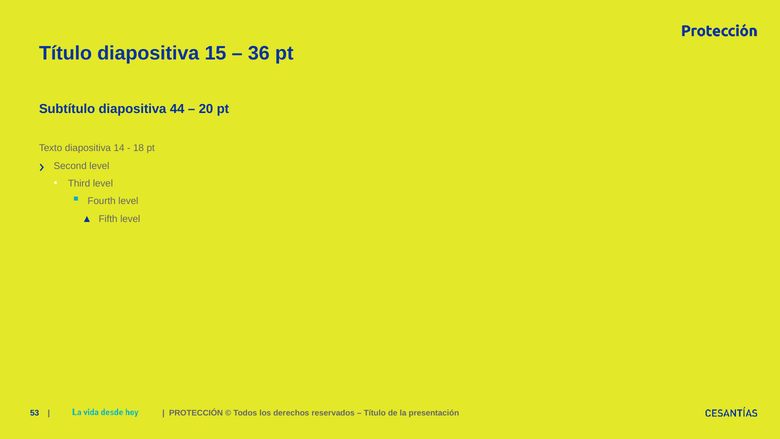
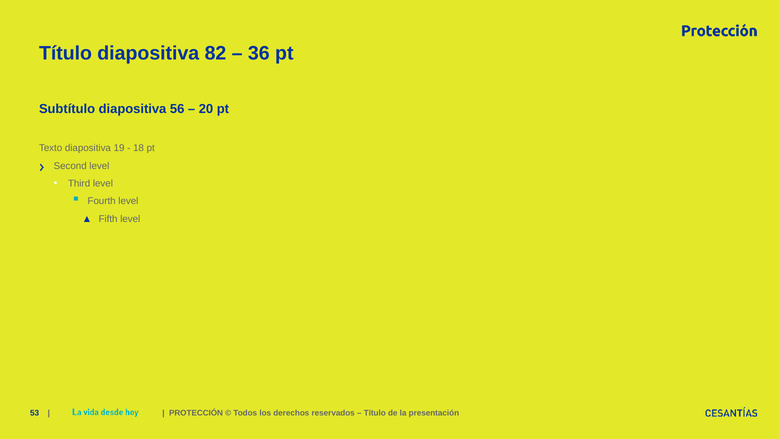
15: 15 -> 82
44: 44 -> 56
14: 14 -> 19
